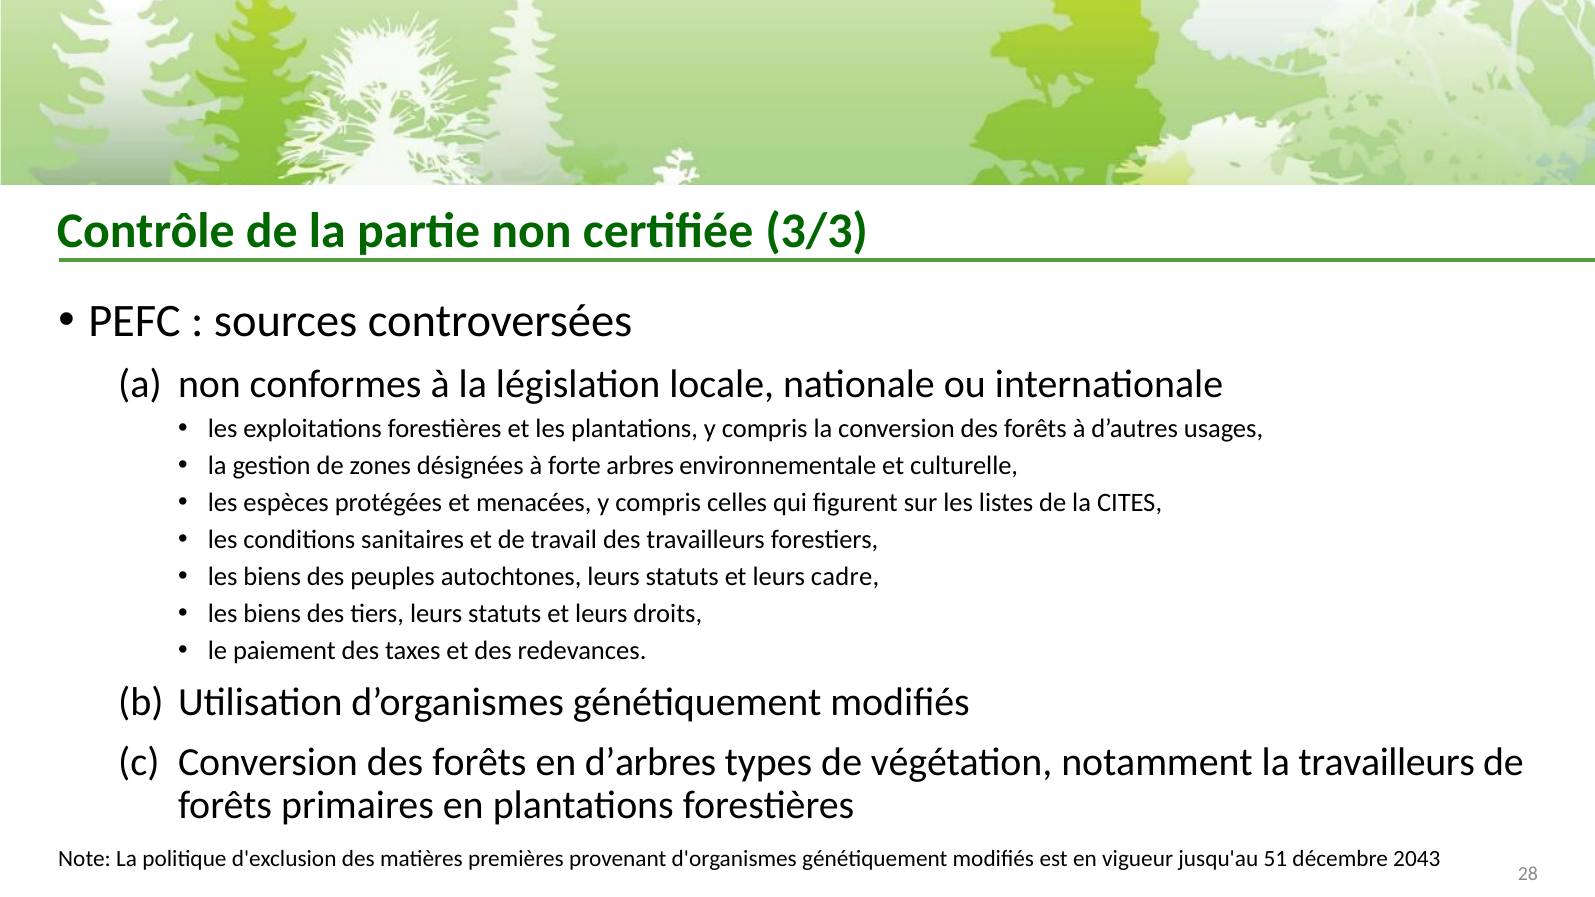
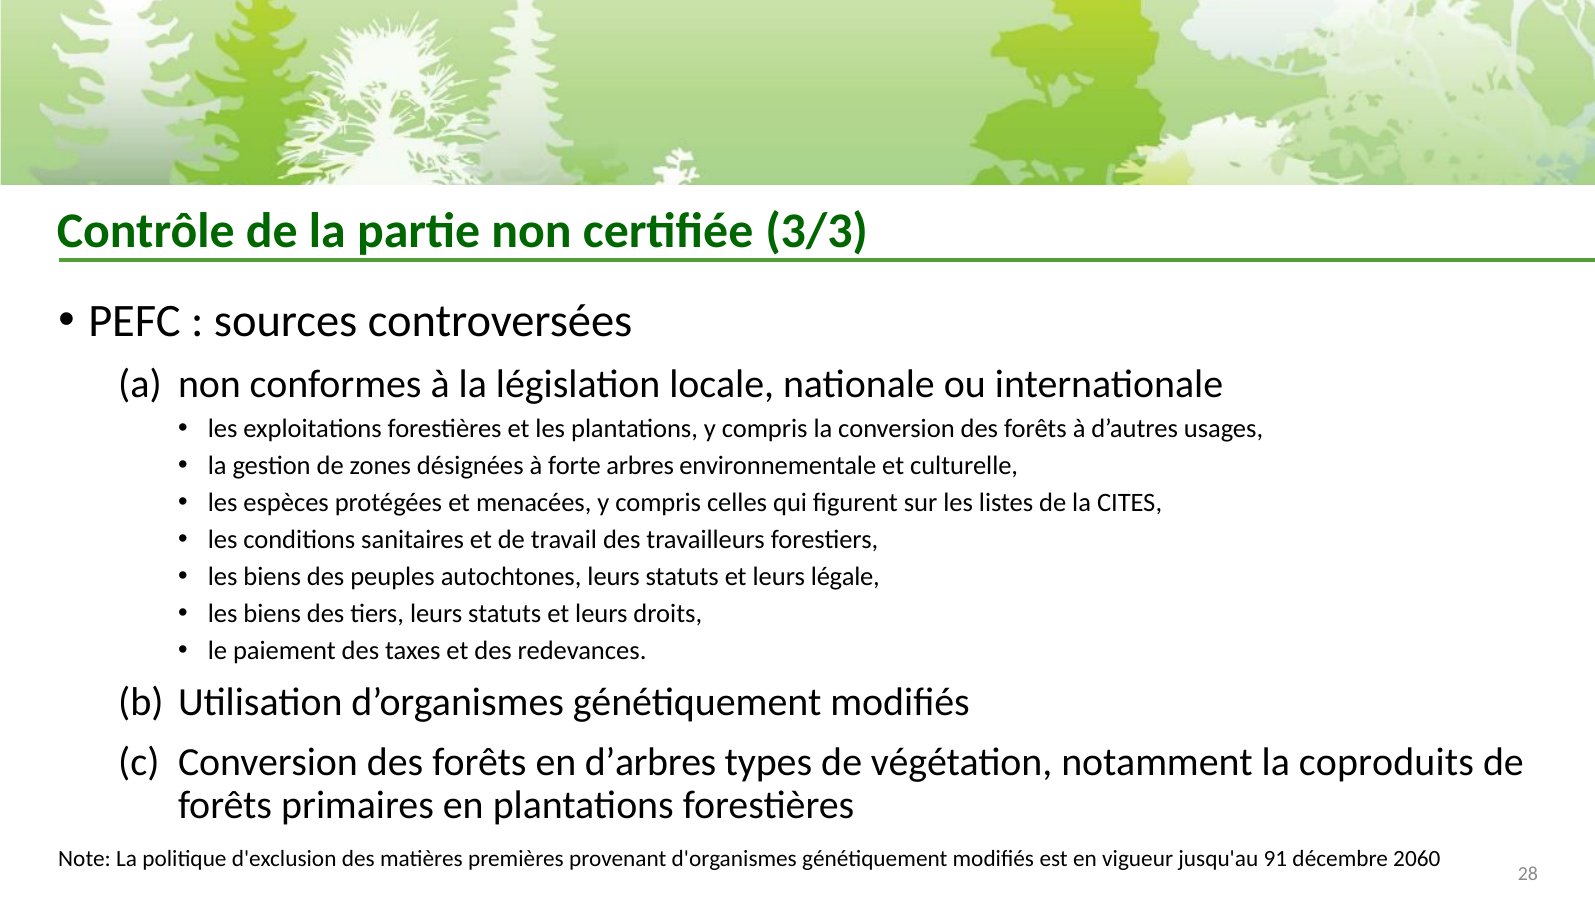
cadre: cadre -> légale
la travailleurs: travailleurs -> coproduits
51: 51 -> 91
2043: 2043 -> 2060
